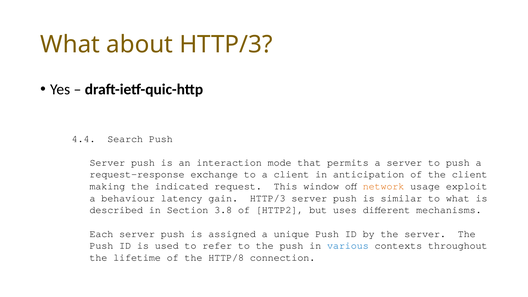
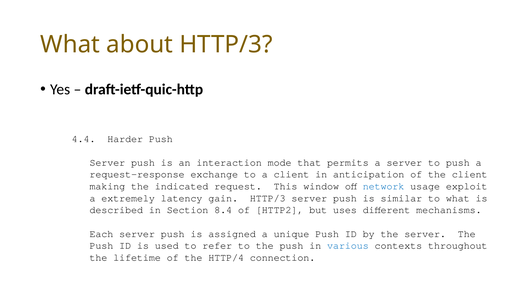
Search: Search -> Harder
network colour: orange -> blue
behaviour: behaviour -> extremely
3.8: 3.8 -> 8.4
HTTP/8: HTTP/8 -> HTTP/4
